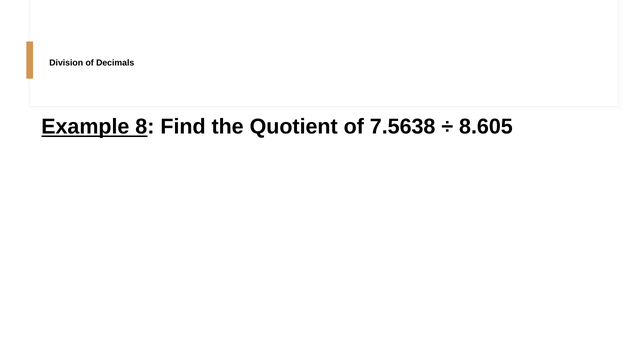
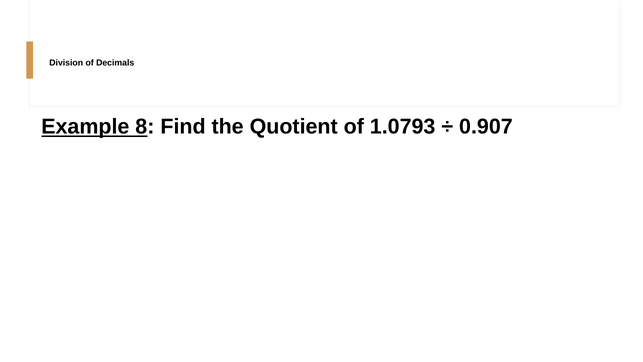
7.5638: 7.5638 -> 1.0793
8.605: 8.605 -> 0.907
